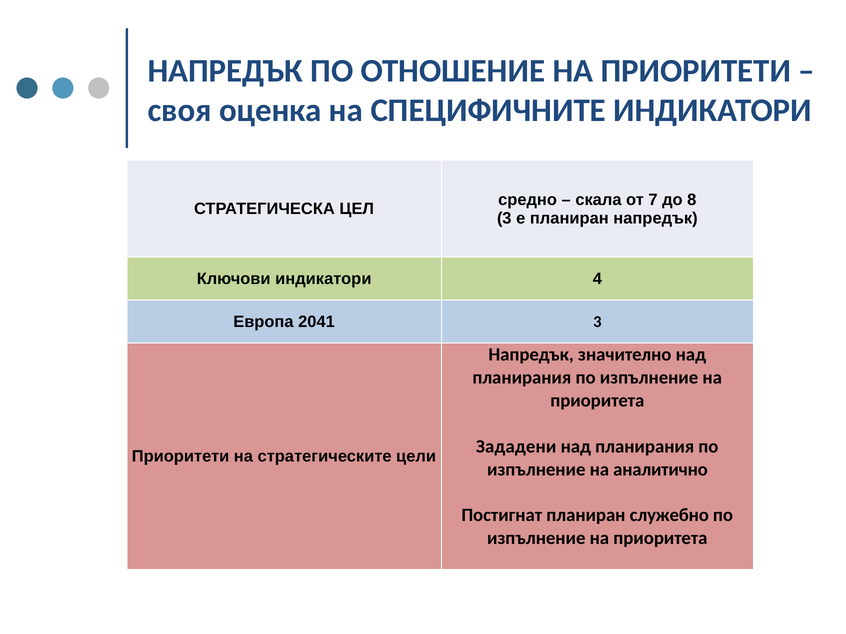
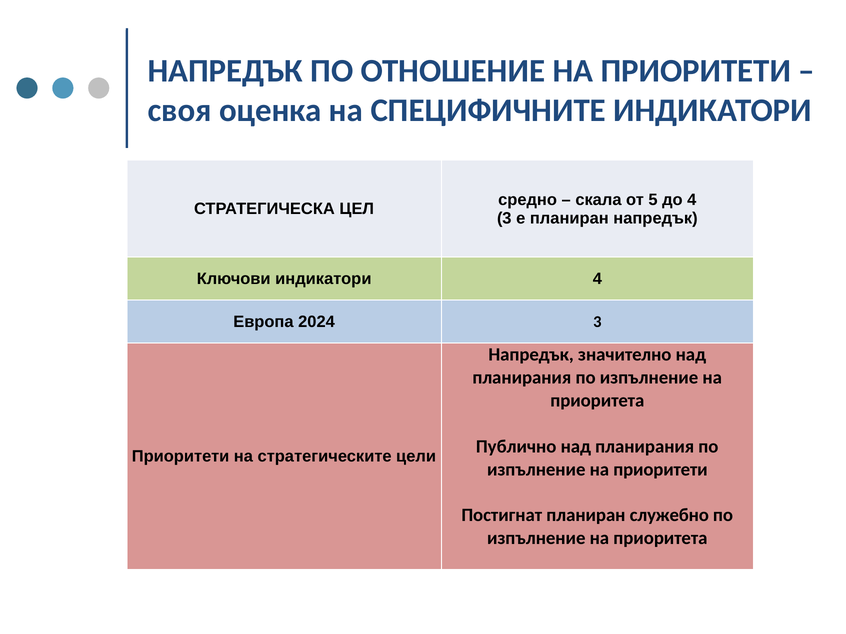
7: 7 -> 5
до 8: 8 -> 4
2041: 2041 -> 2024
Зададени: Зададени -> Публично
изпълнение на аналитично: аналитично -> приоритети
